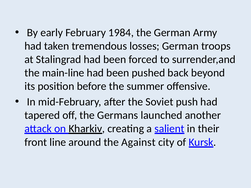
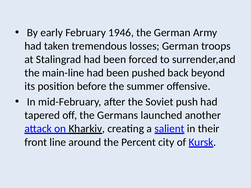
1984: 1984 -> 1946
Against: Against -> Percent
